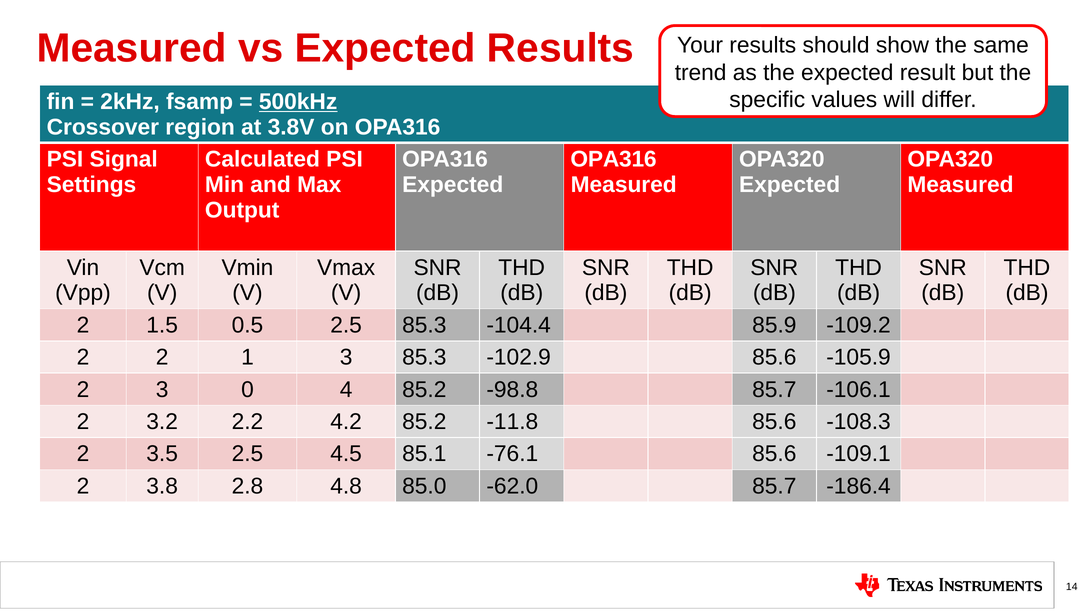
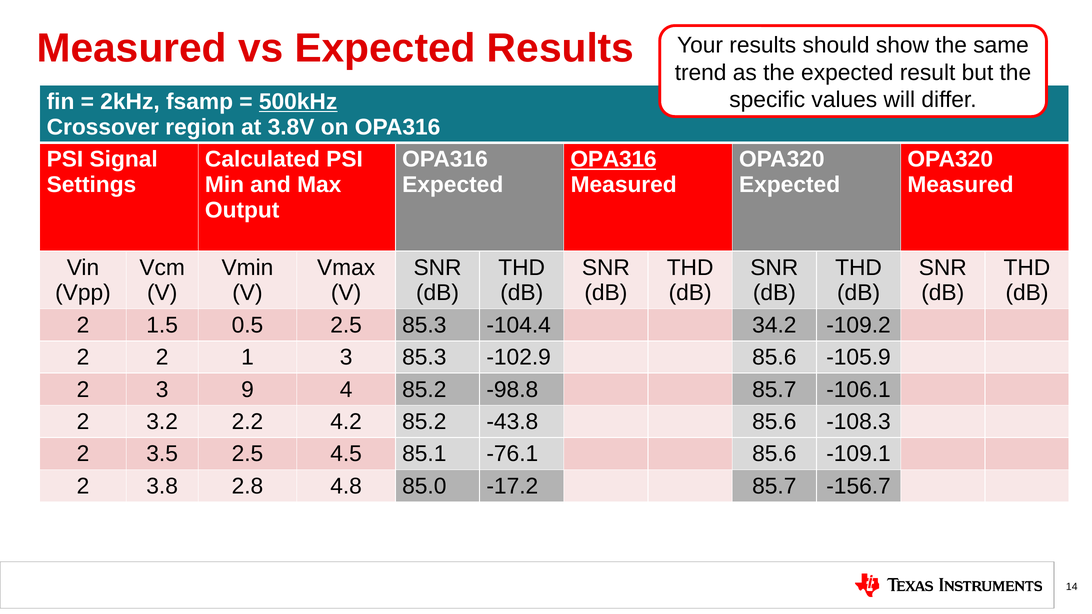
OPA316 at (614, 159) underline: none -> present
85.9: 85.9 -> 34.2
0: 0 -> 9
-11.8: -11.8 -> -43.8
-62.0: -62.0 -> -17.2
-186.4: -186.4 -> -156.7
